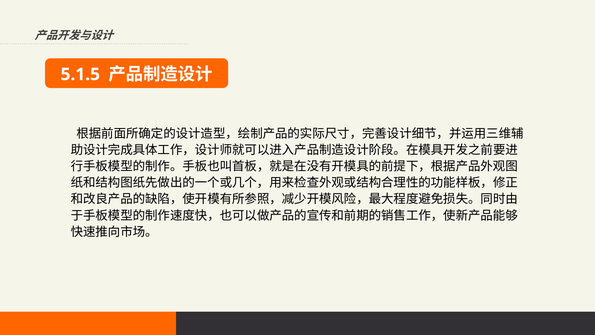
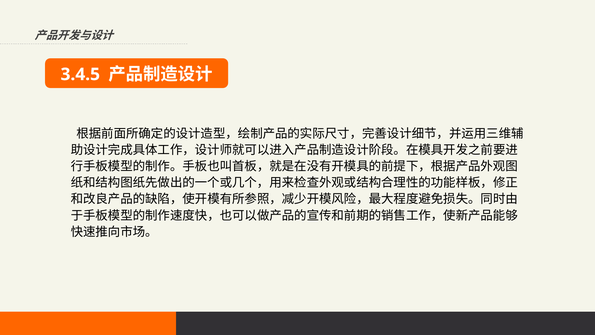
5.1.5: 5.1.5 -> 3.4.5
